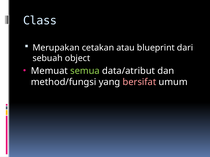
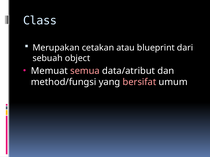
semua colour: light green -> pink
